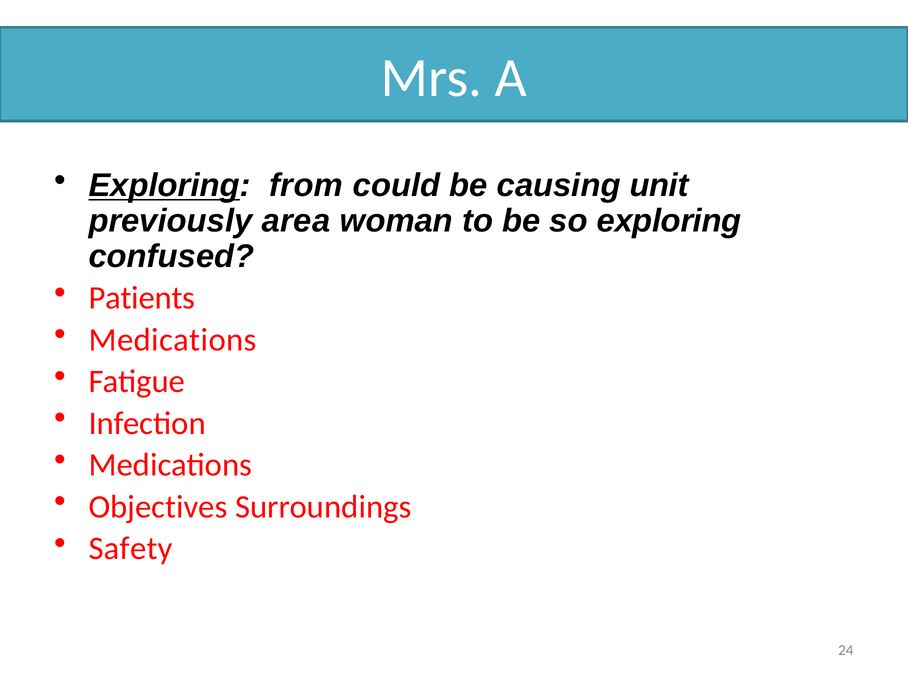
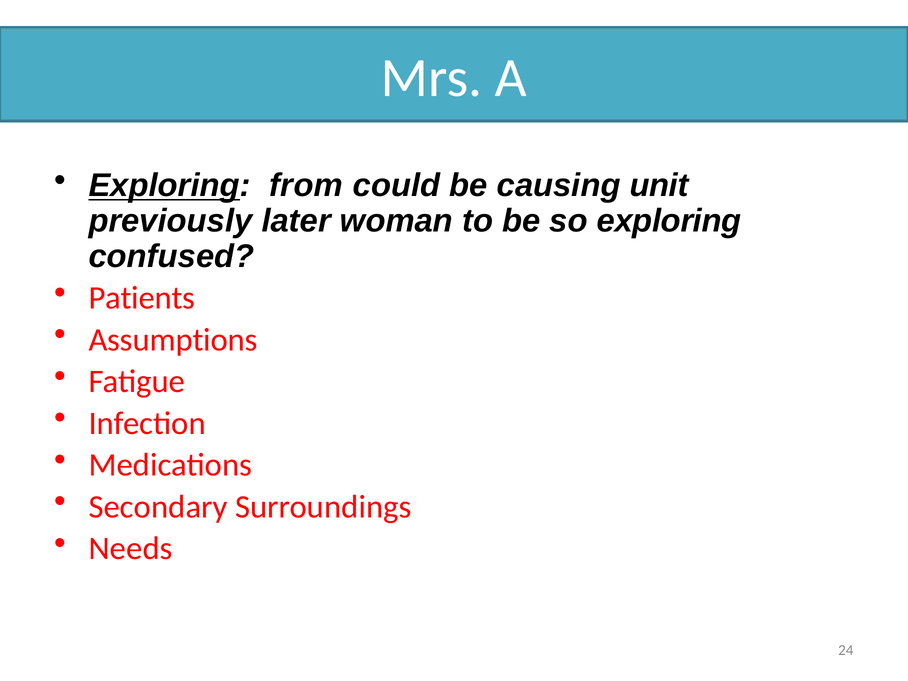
area: area -> later
Medications at (173, 340): Medications -> Assumptions
Objectives: Objectives -> Secondary
Safety: Safety -> Needs
